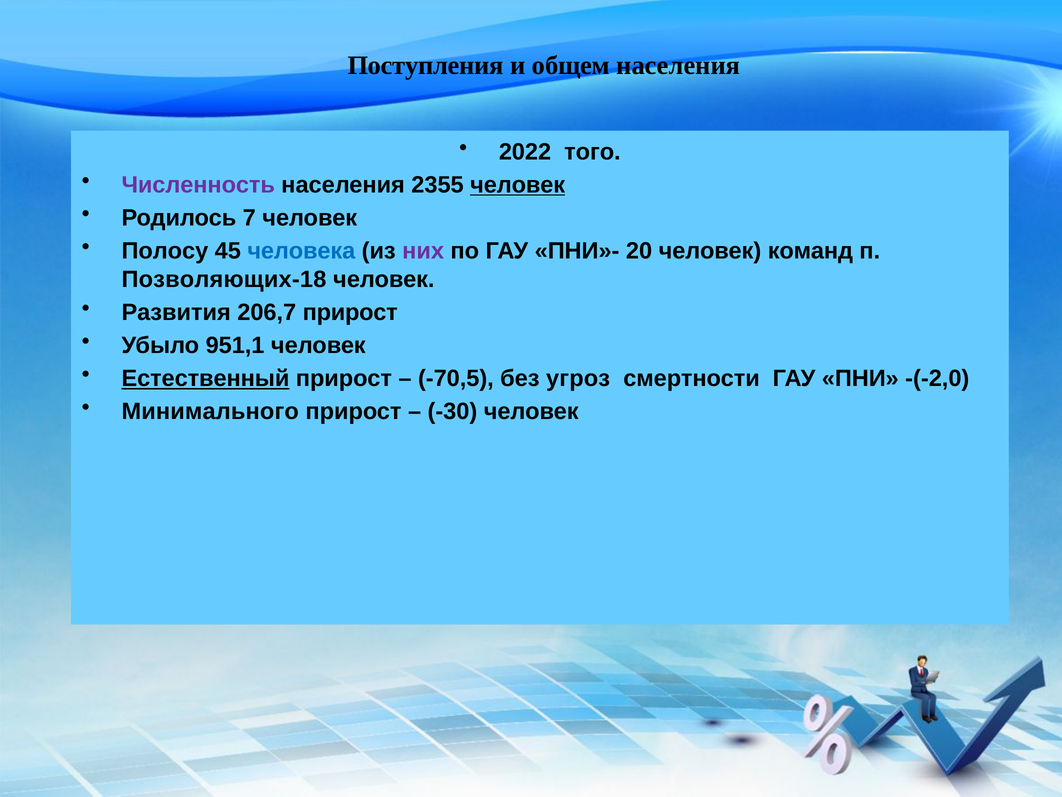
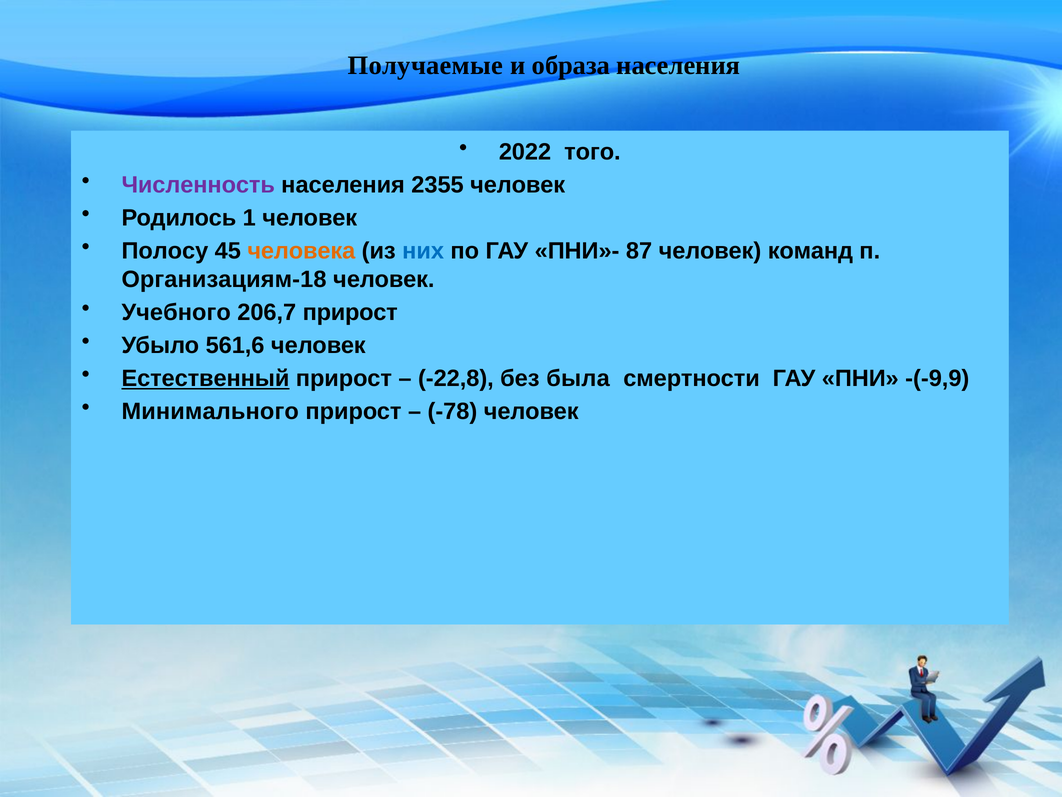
Поступления: Поступления -> Получаемые
общем: общем -> образа
человек at (518, 185) underline: present -> none
7: 7 -> 1
человека colour: blue -> orange
них colour: purple -> blue
20: 20 -> 87
Позволяющих-18: Позволяющих-18 -> Организациям-18
Развития: Развития -> Учебного
951,1: 951,1 -> 561,6
-70,5: -70,5 -> -22,8
угроз: угроз -> была
-(-2,0: -(-2,0 -> -(-9,9
-30: -30 -> -78
